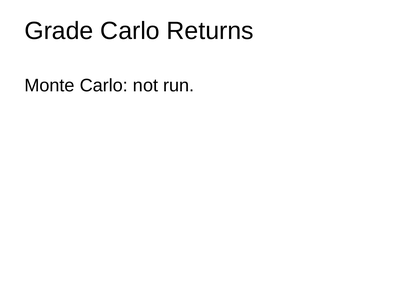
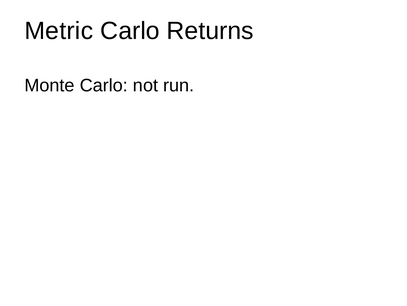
Grade: Grade -> Metric
